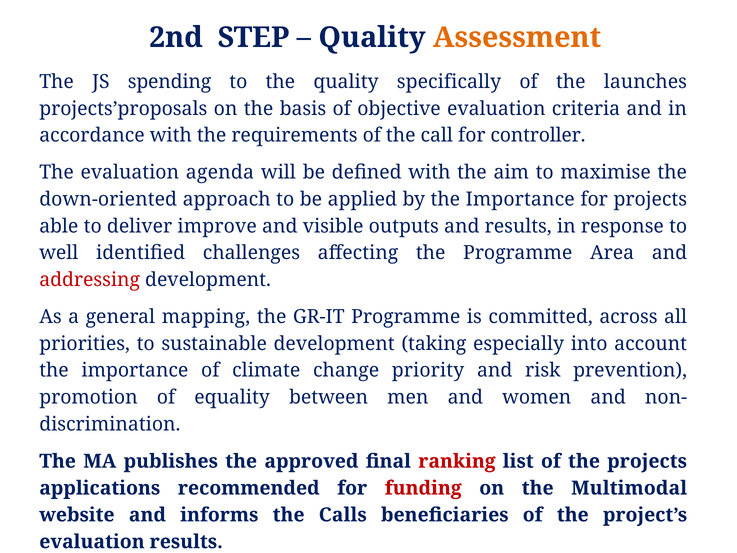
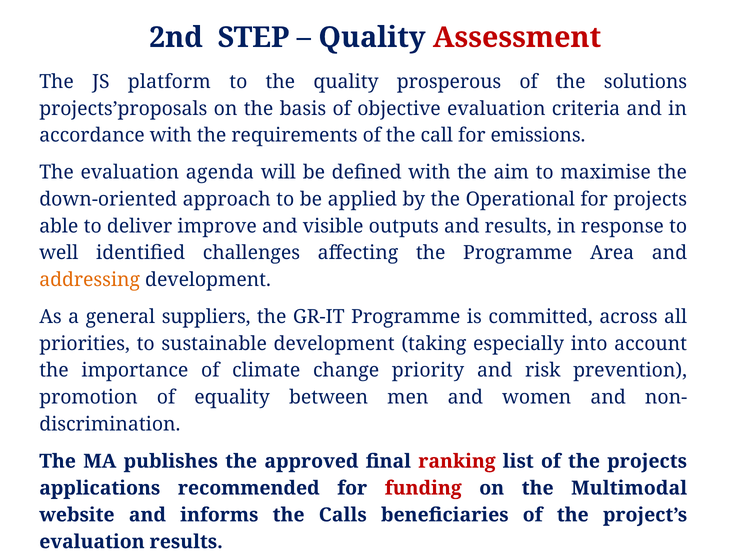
Assessment colour: orange -> red
spending: spending -> platform
specifically: specifically -> prosperous
launches: launches -> solutions
controller: controller -> emissions
by the Importance: Importance -> Operational
addressing colour: red -> orange
mapping: mapping -> suppliers
